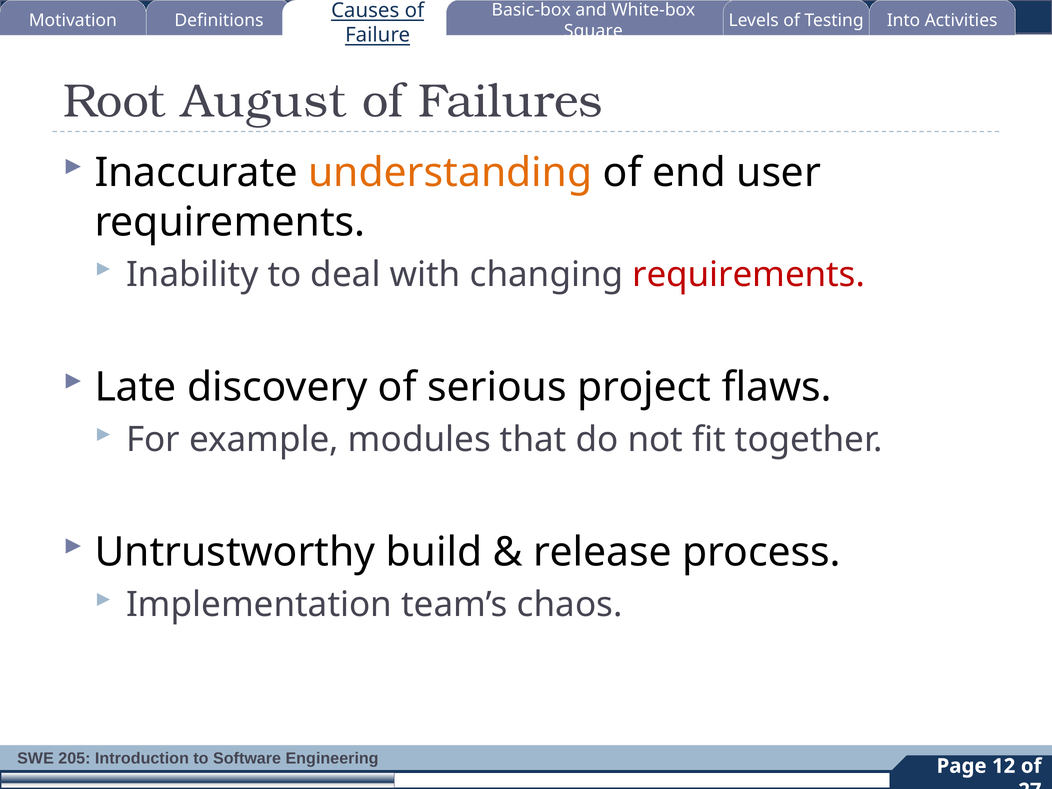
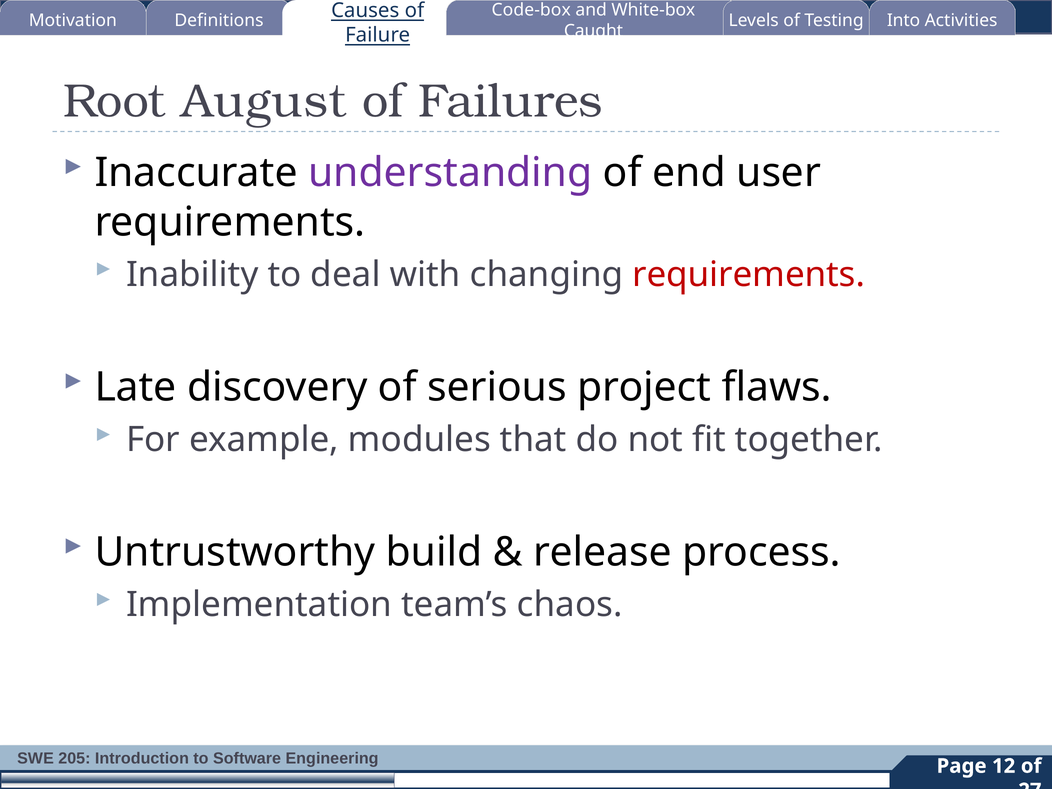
Basic-box: Basic-box -> Code-box
Square: Square -> Caught
understanding colour: orange -> purple
